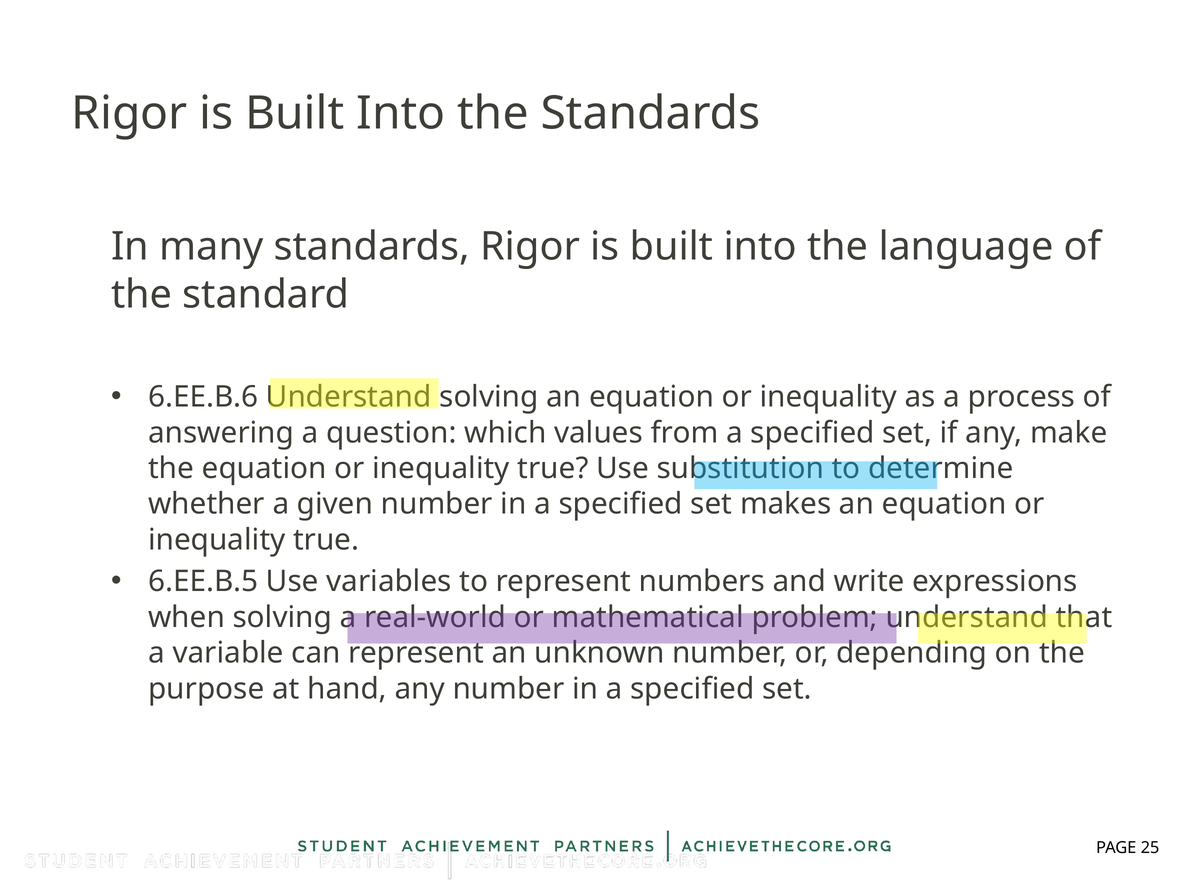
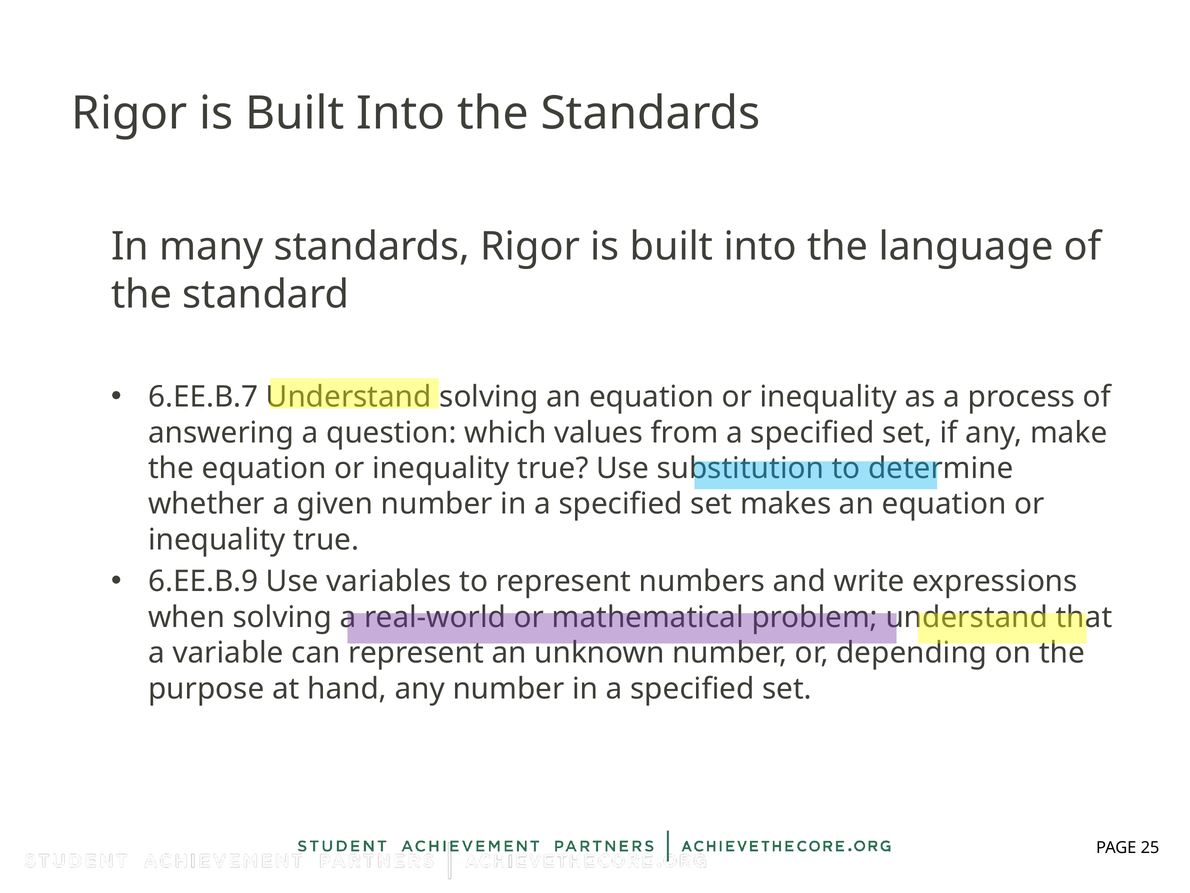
6.EE.B.6: 6.EE.B.6 -> 6.EE.B.7
6.EE.B.5: 6.EE.B.5 -> 6.EE.B.9
